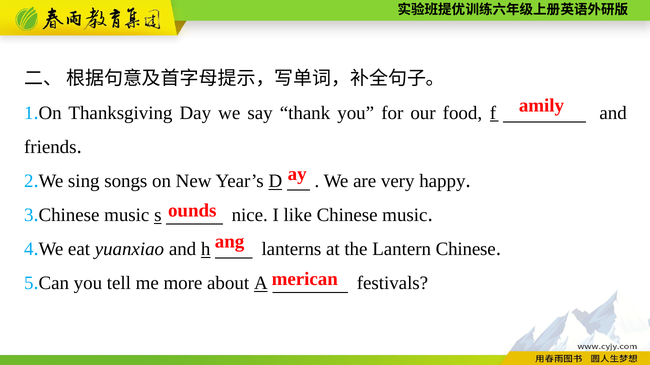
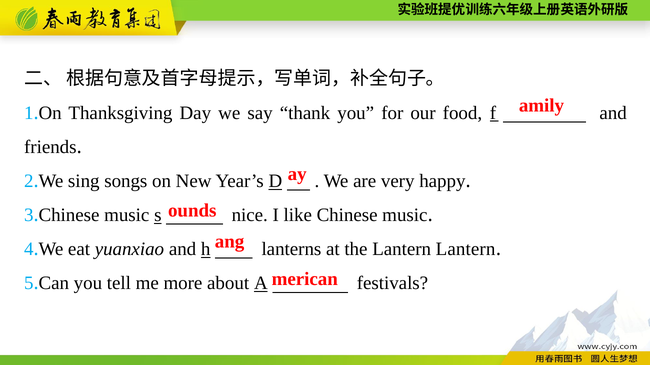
Lantern Chinese: Chinese -> Lantern
